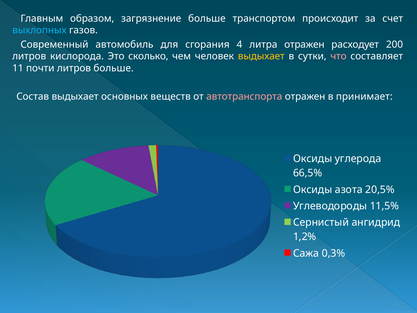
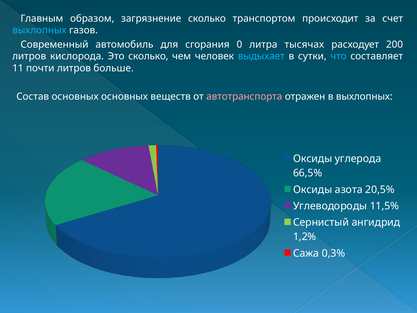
загрязнение больше: больше -> сколько
4: 4 -> 0
литра отражен: отражен -> тысячах
выдыхает at (261, 56) colour: yellow -> light blue
что colour: pink -> light blue
Состав выдыхает: выдыхает -> основных
в принимает: принимает -> выхлопных
